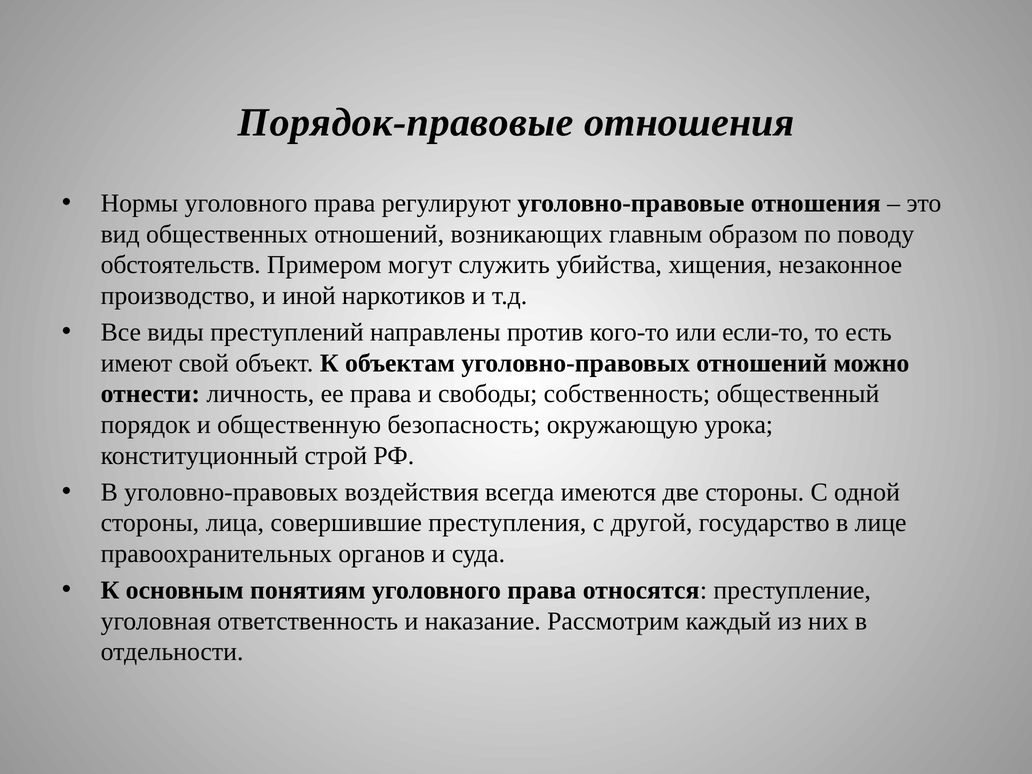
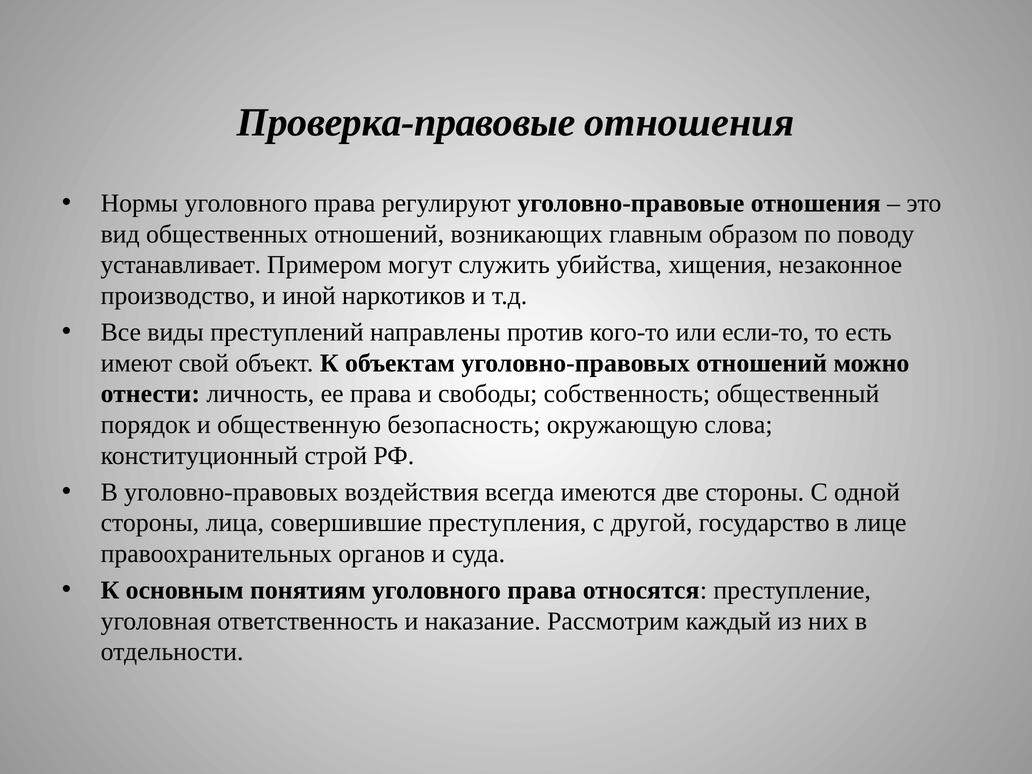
Порядок-правовые: Порядок-правовые -> Проверка-правовые
обстоятельств: обстоятельств -> устанавливает
урока: урока -> слова
